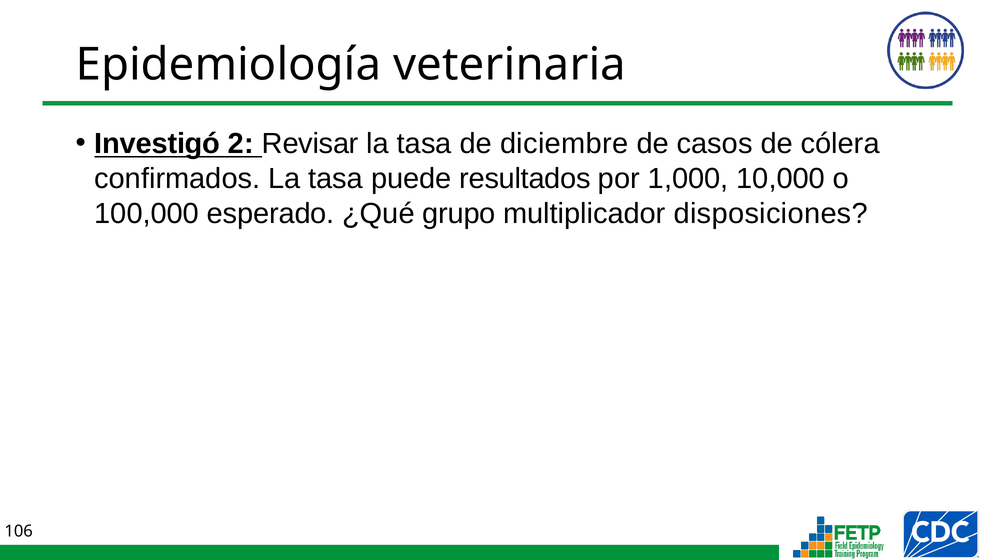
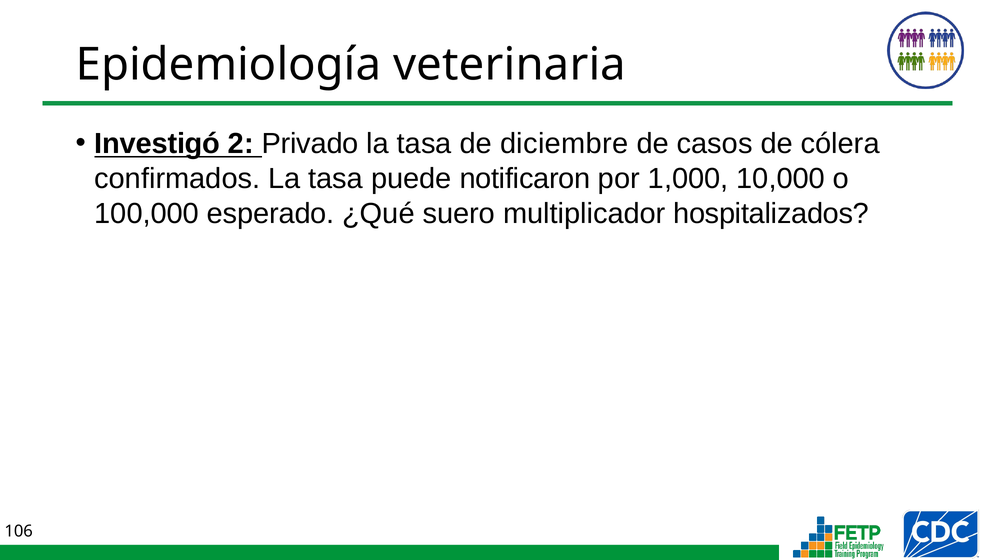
Revisar: Revisar -> Privado
resultados: resultados -> notificaron
grupo: grupo -> suero
disposiciones: disposiciones -> hospitalizados
